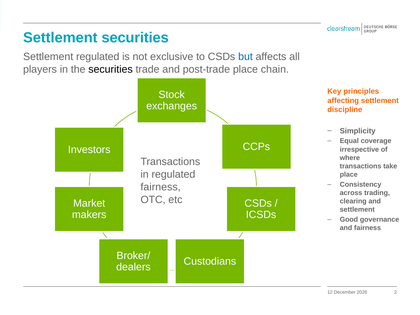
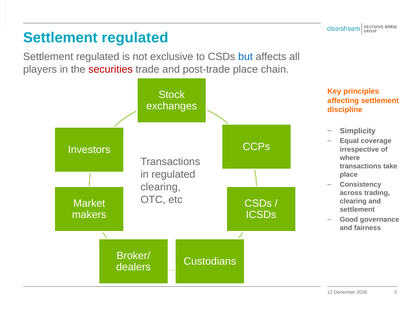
securities at (135, 38): securities -> regulated
securities at (111, 69) colour: black -> red
fairness at (161, 187): fairness -> clearing
